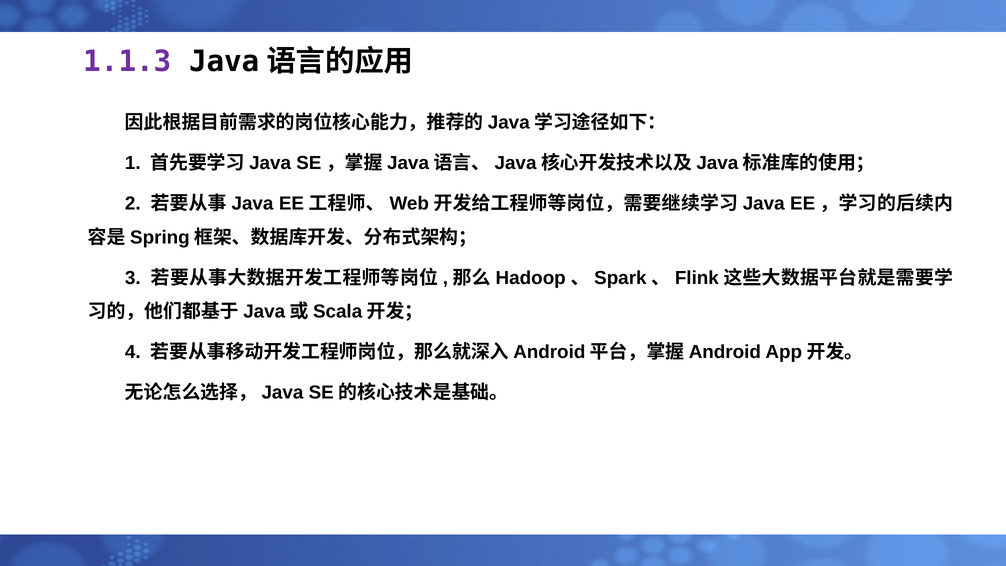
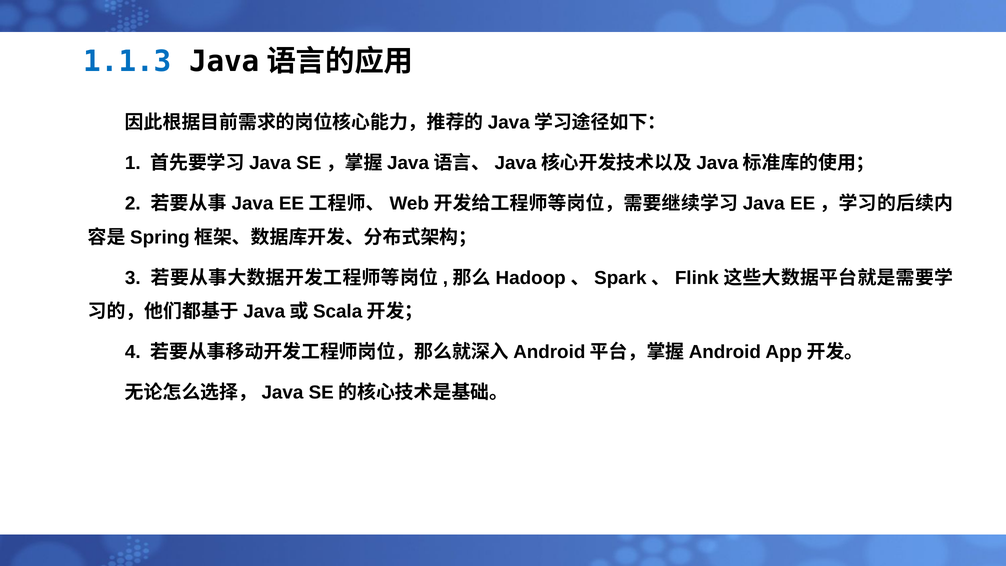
1.1.3 colour: purple -> blue
